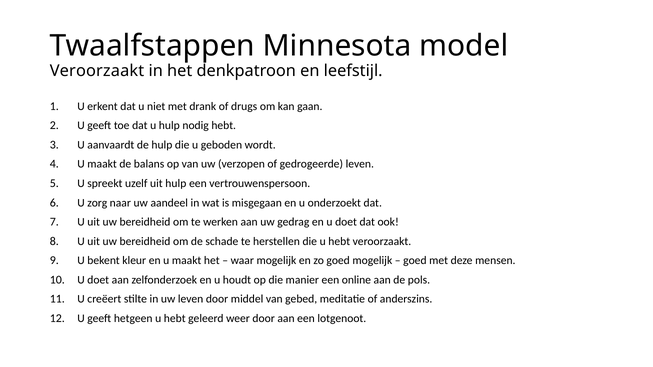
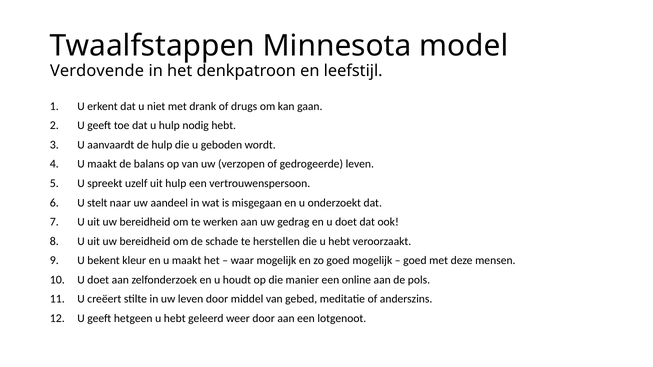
Veroorzaakt at (97, 71): Veroorzaakt -> Verdovende
zorg: zorg -> stelt
